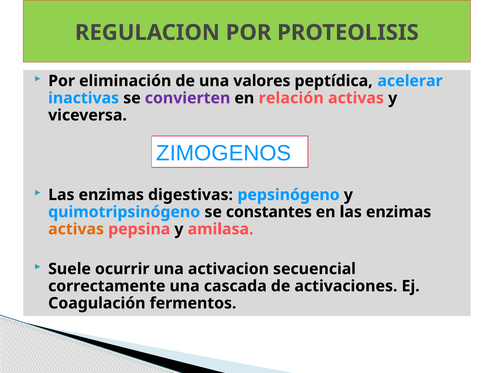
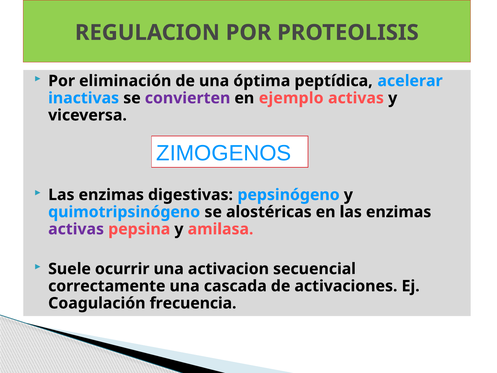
valores: valores -> óptima
relación: relación -> ejemplo
constantes: constantes -> alostéricas
activas at (76, 229) colour: orange -> purple
fermentos: fermentos -> frecuencia
